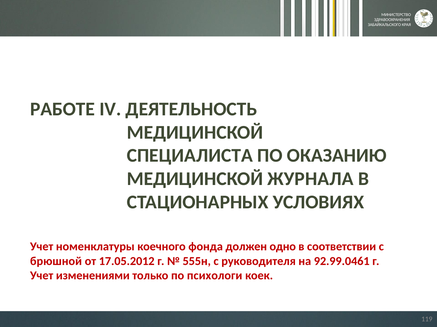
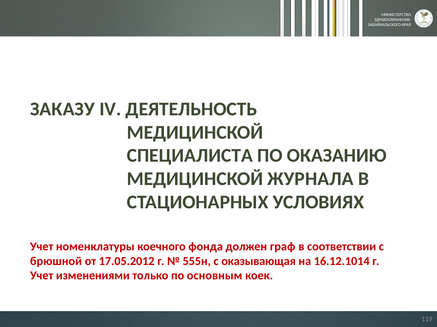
РАБОТЕ: РАБОТЕ -> ЗАКАЗУ
одно: одно -> граф
руководителя: руководителя -> оказывающая
92.99.0461: 92.99.0461 -> 16.12.1014
психологи: психологи -> основным
